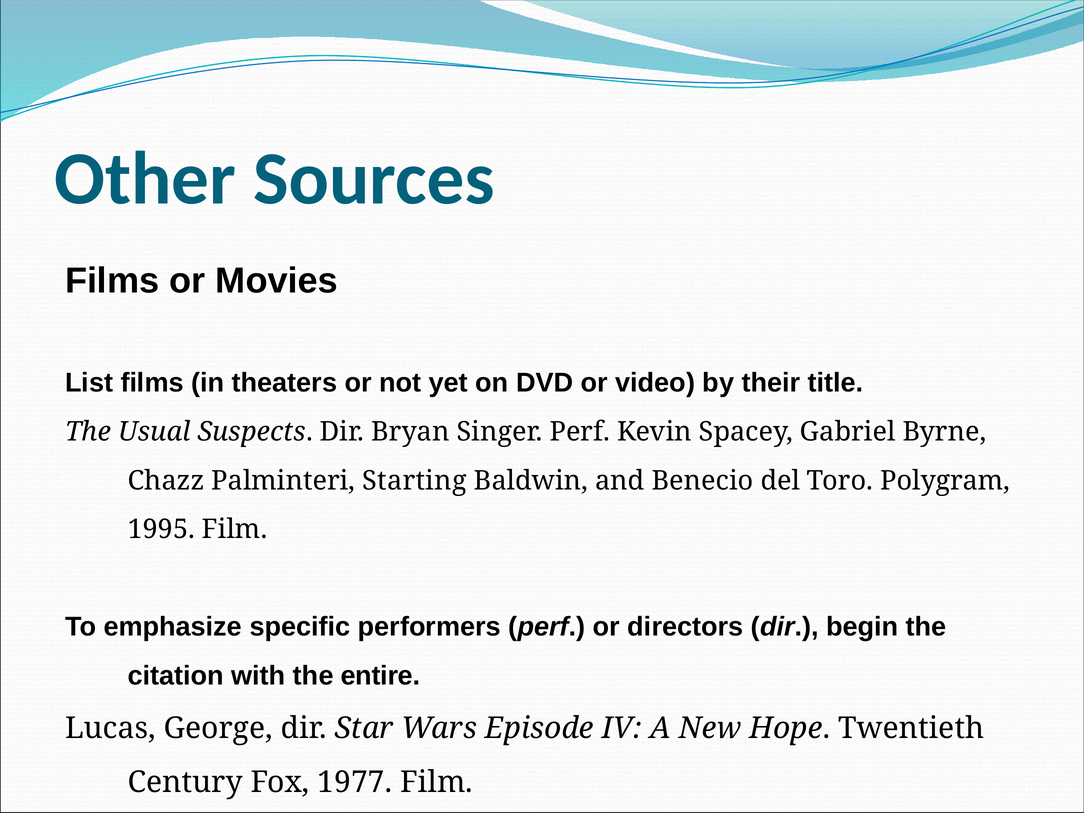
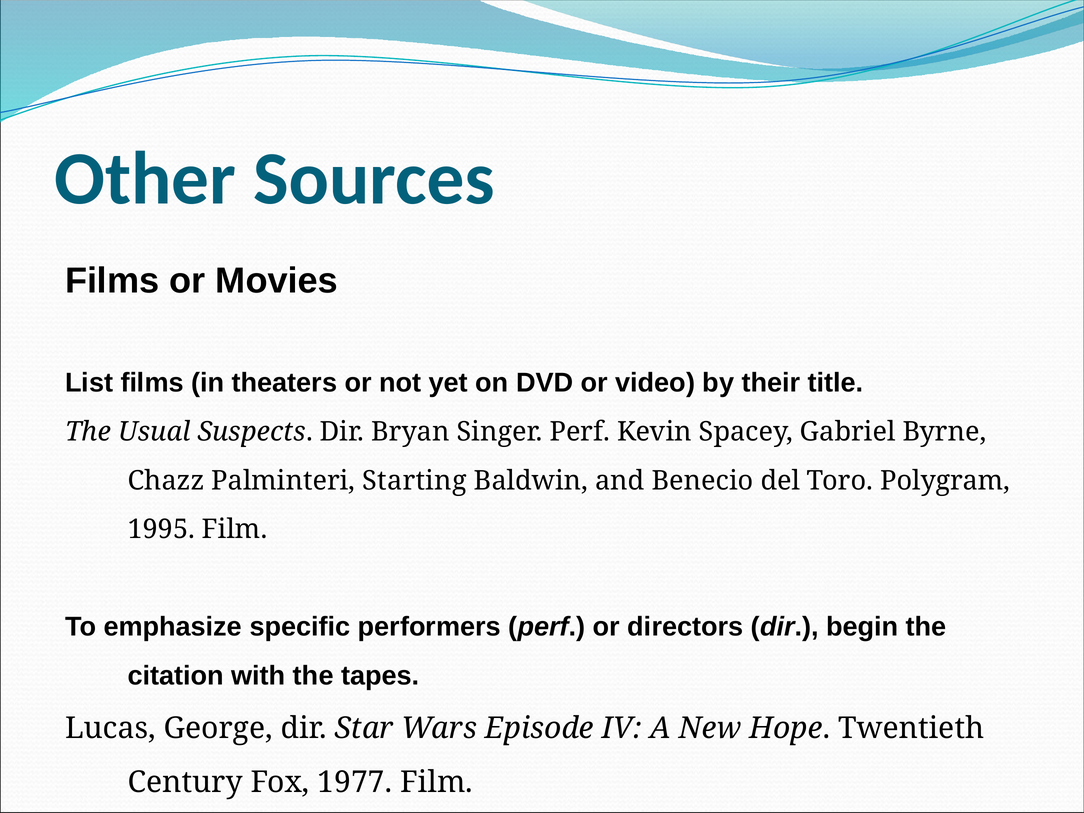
entire: entire -> tapes
